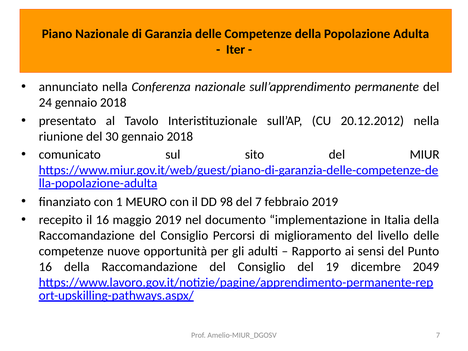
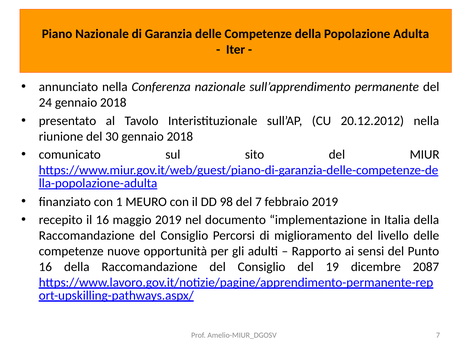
2049: 2049 -> 2087
